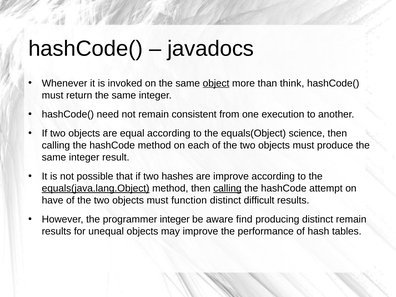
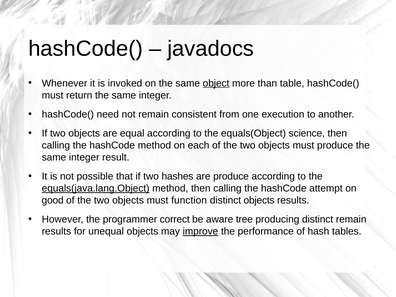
think: think -> table
are improve: improve -> produce
calling at (227, 188) underline: present -> none
have: have -> good
distinct difficult: difficult -> objects
programmer integer: integer -> correct
find: find -> tree
improve at (200, 231) underline: none -> present
